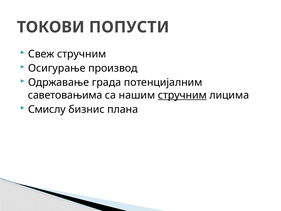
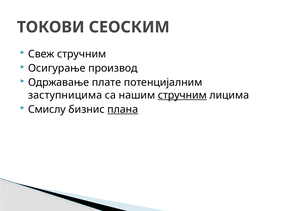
ПОПУСТИ: ПОПУСТИ -> СЕОСКИМ
града: града -> плате
саветовањима: саветовањима -> заступницима
плана underline: none -> present
